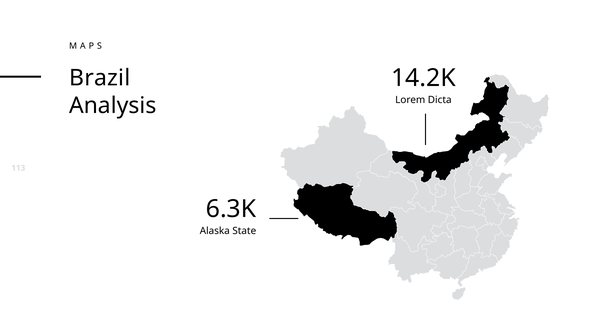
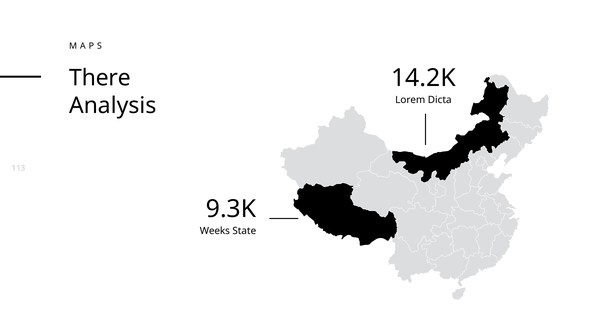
Brazil: Brazil -> There
6.3K: 6.3K -> 9.3K
Alaska: Alaska -> Weeks
